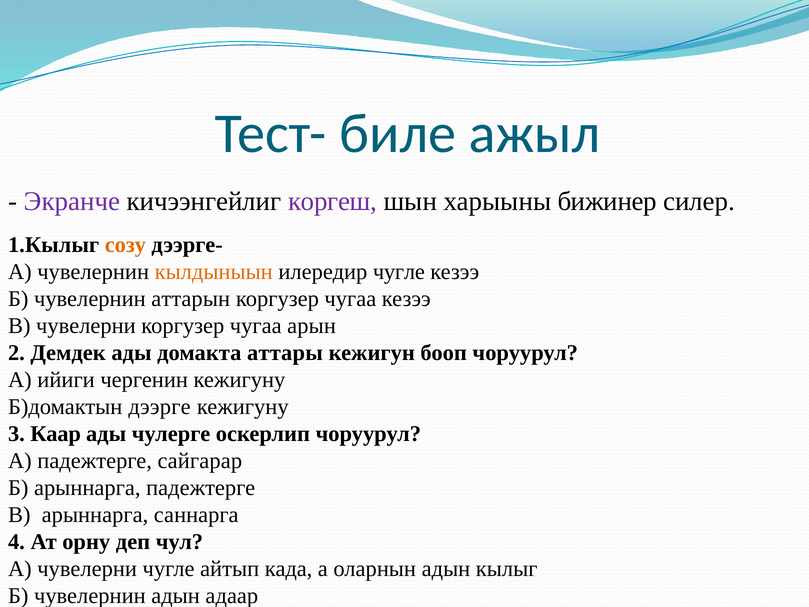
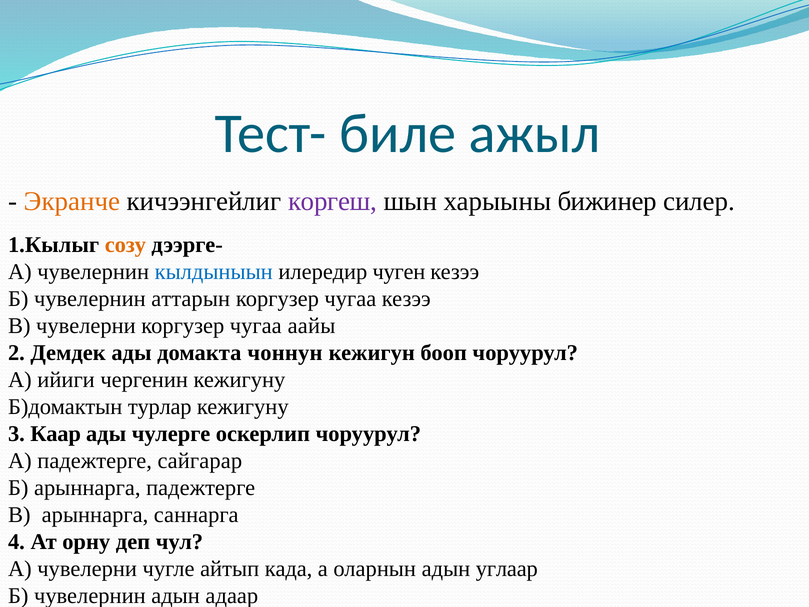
Экранче colour: purple -> orange
кылдыныын colour: orange -> blue
илередир чугле: чугле -> чуген
арын: арын -> аайы
аттары: аттары -> чоннун
дээрге: дээрге -> турлар
кылыг: кылыг -> углаар
